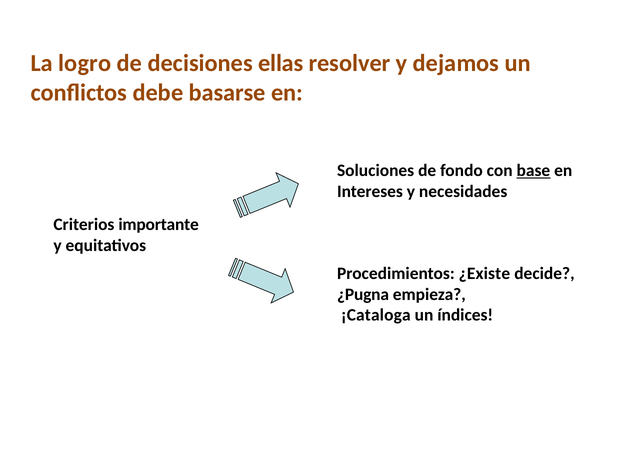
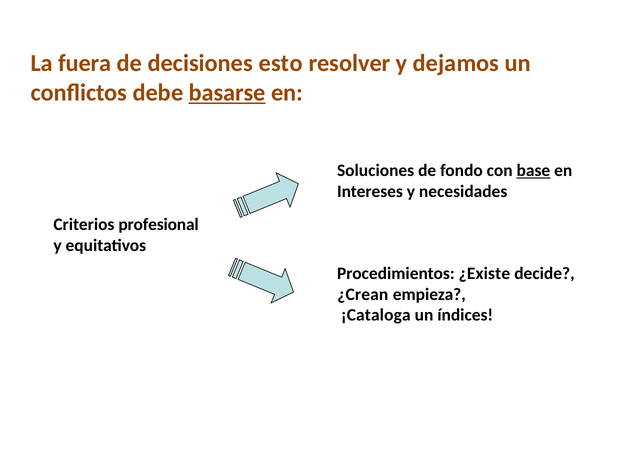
logro: logro -> fuera
ellas: ellas -> esto
basarse underline: none -> present
importante: importante -> profesional
¿Pugna: ¿Pugna -> ¿Crean
